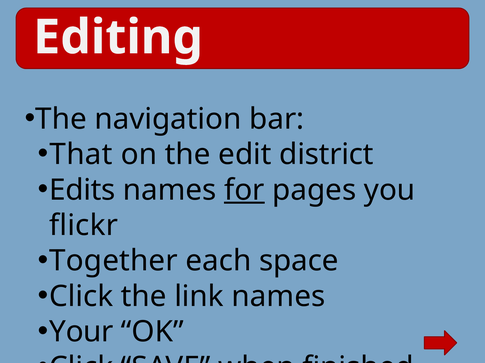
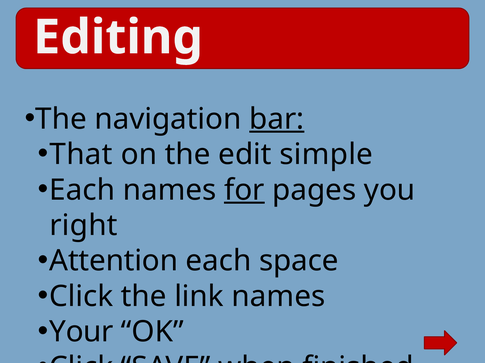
bar underline: none -> present
district: district -> simple
Edits at (82, 190): Edits -> Each
flickr: flickr -> right
Together: Together -> Attention
